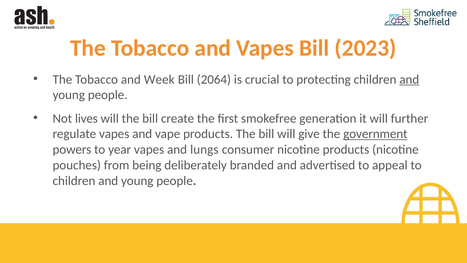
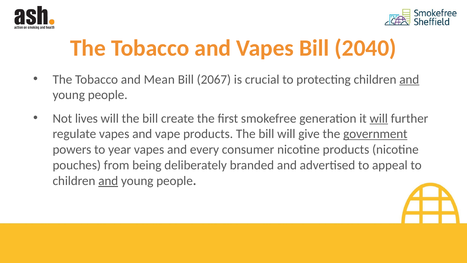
2023: 2023 -> 2040
Week: Week -> Mean
2064: 2064 -> 2067
will at (379, 118) underline: none -> present
lungs: lungs -> every
and at (108, 181) underline: none -> present
